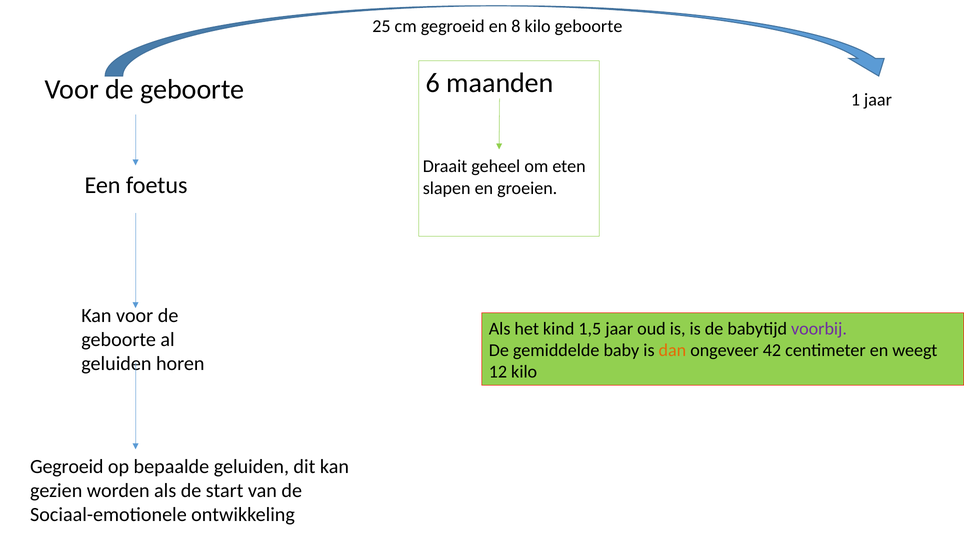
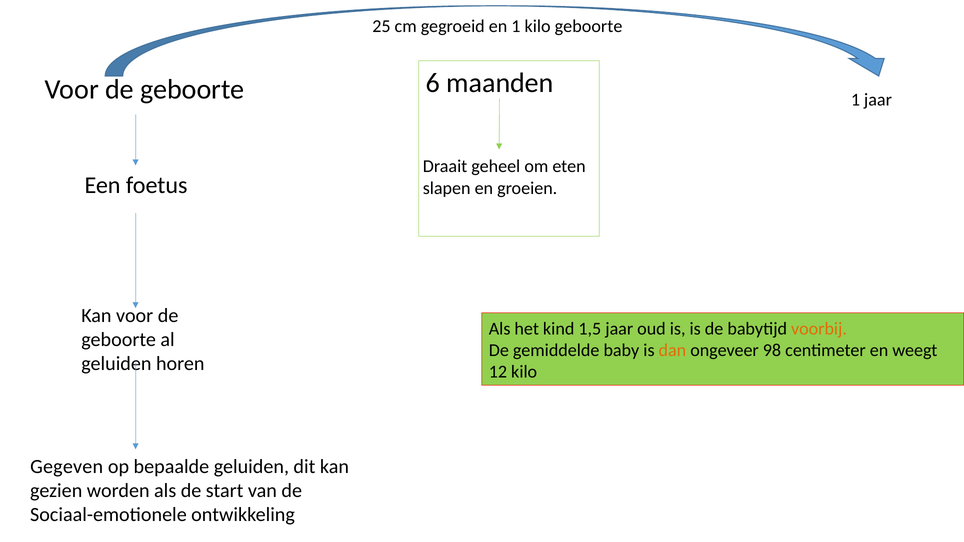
en 8: 8 -> 1
voorbij colour: purple -> orange
42: 42 -> 98
Gegroeid at (67, 467): Gegroeid -> Gegeven
